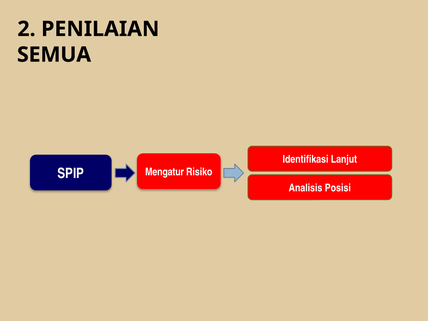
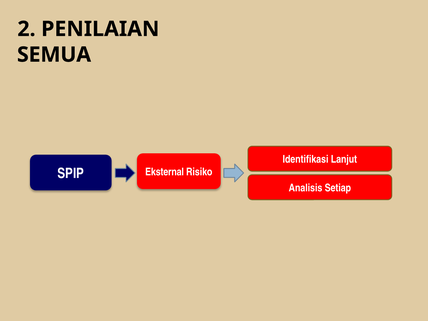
Mengatur: Mengatur -> Eksternal
Posisi: Posisi -> Setiap
